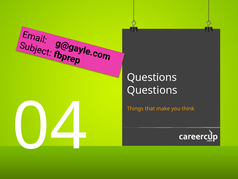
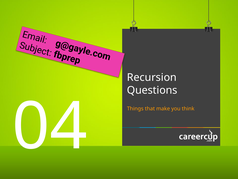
Questions at (152, 77): Questions -> Recursion
